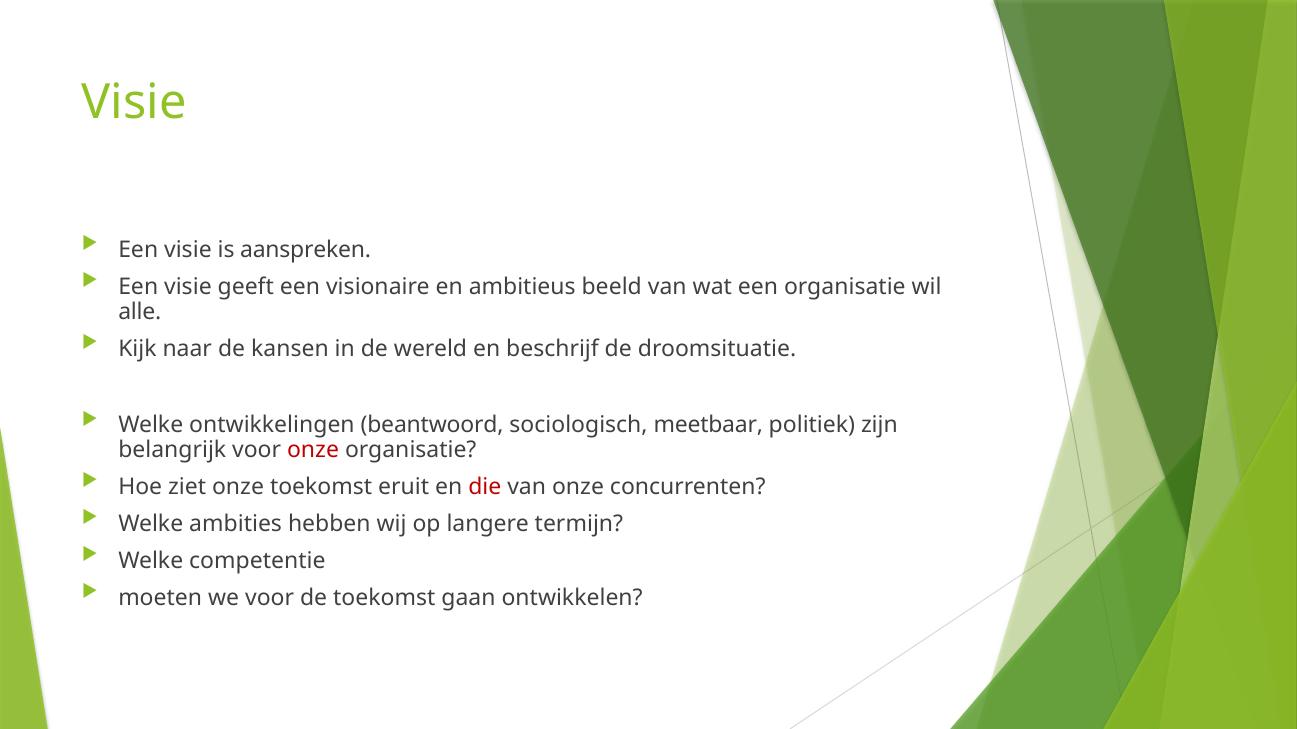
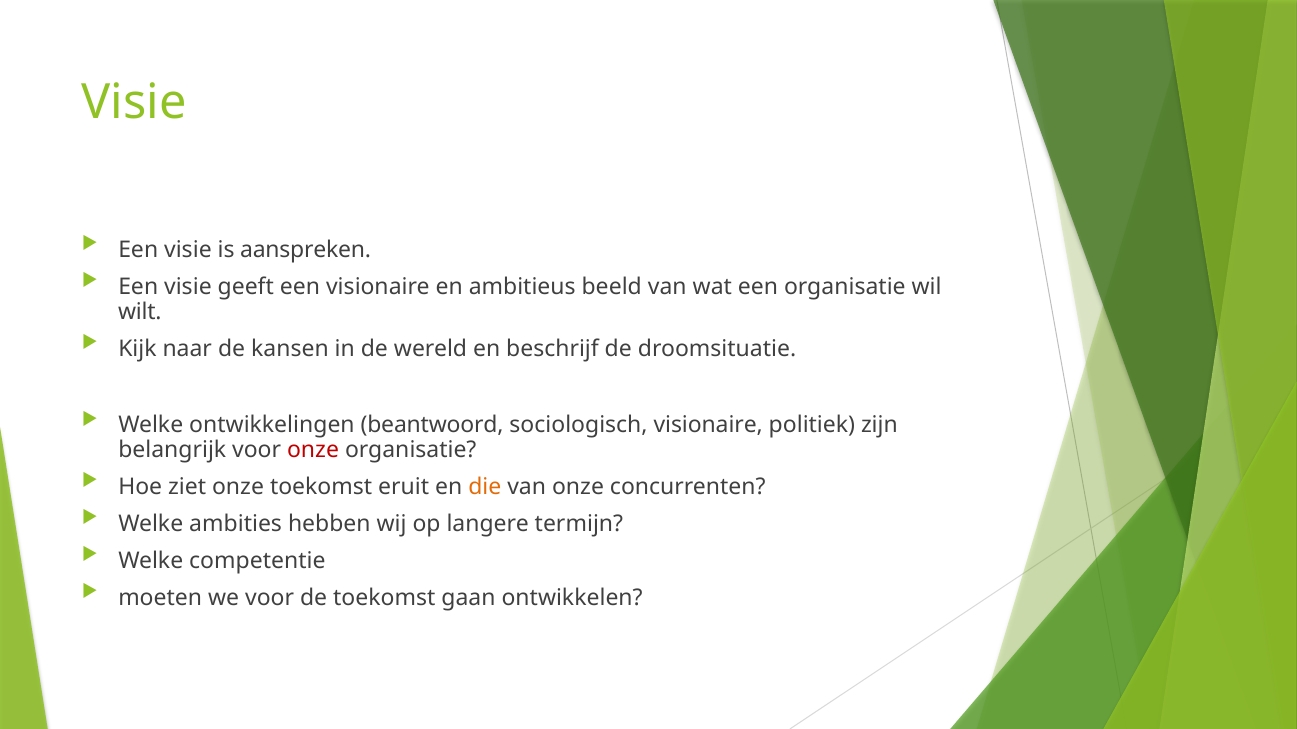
alle: alle -> wilt
sociologisch meetbaar: meetbaar -> visionaire
die colour: red -> orange
